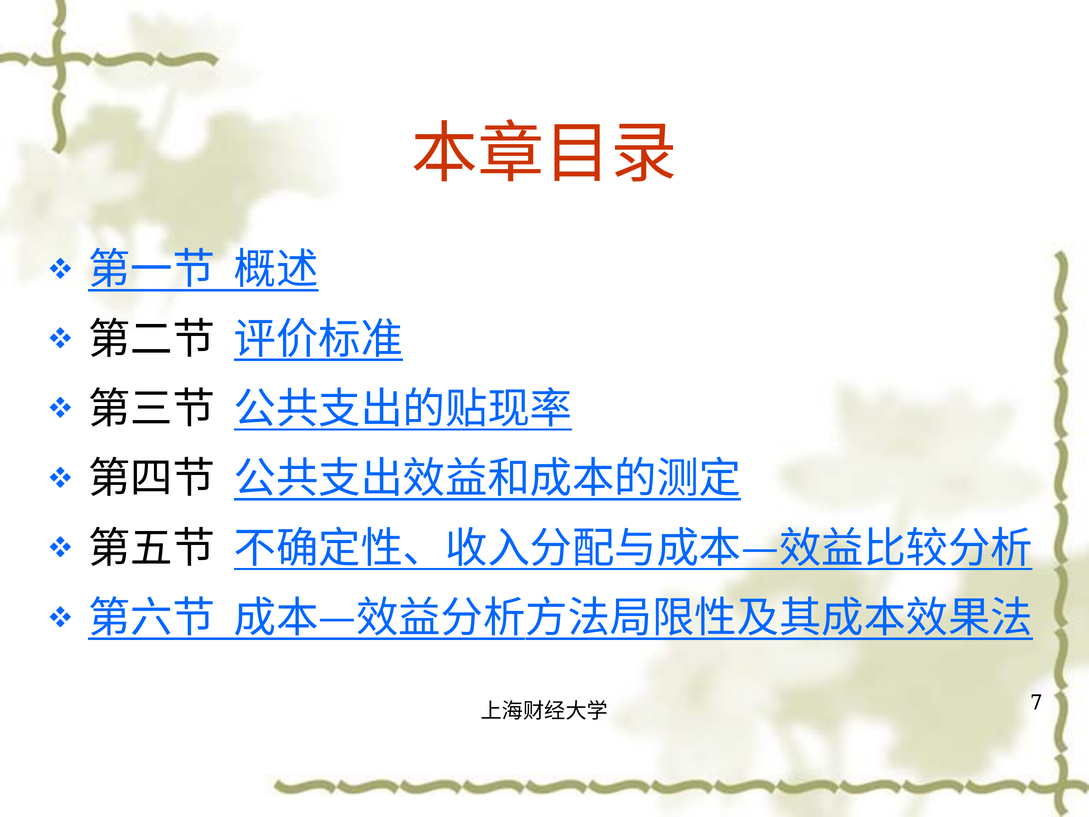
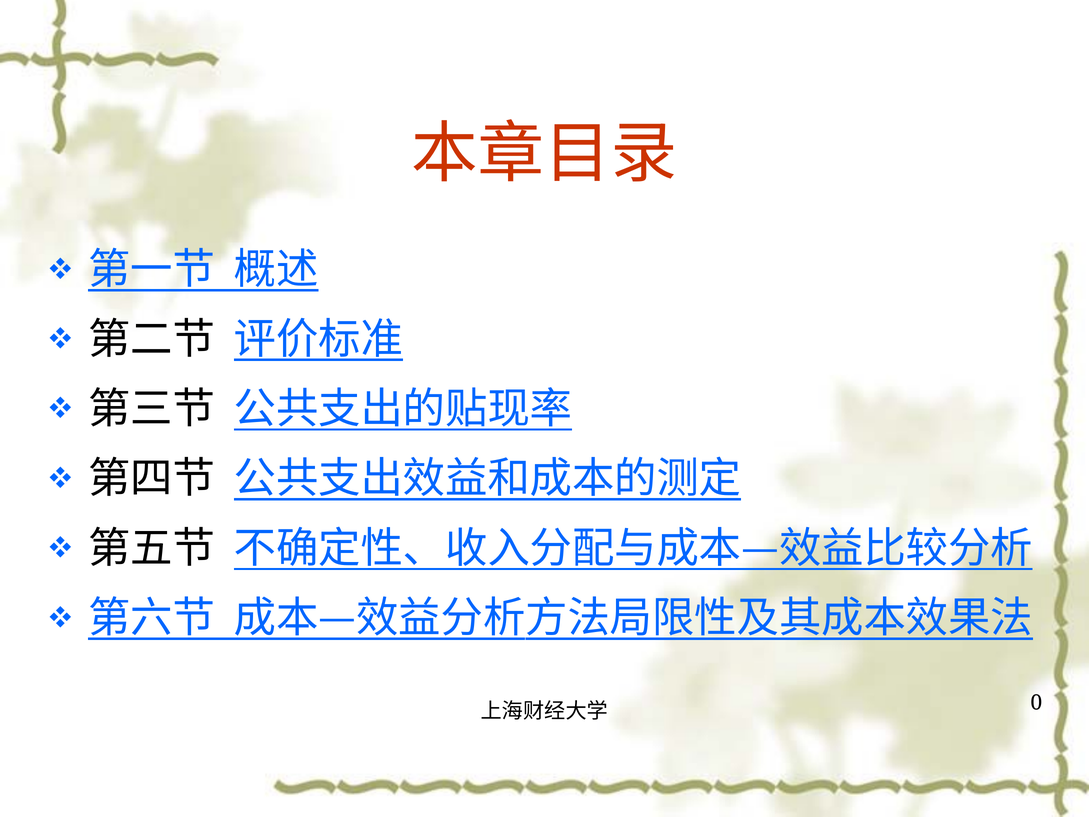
7: 7 -> 0
